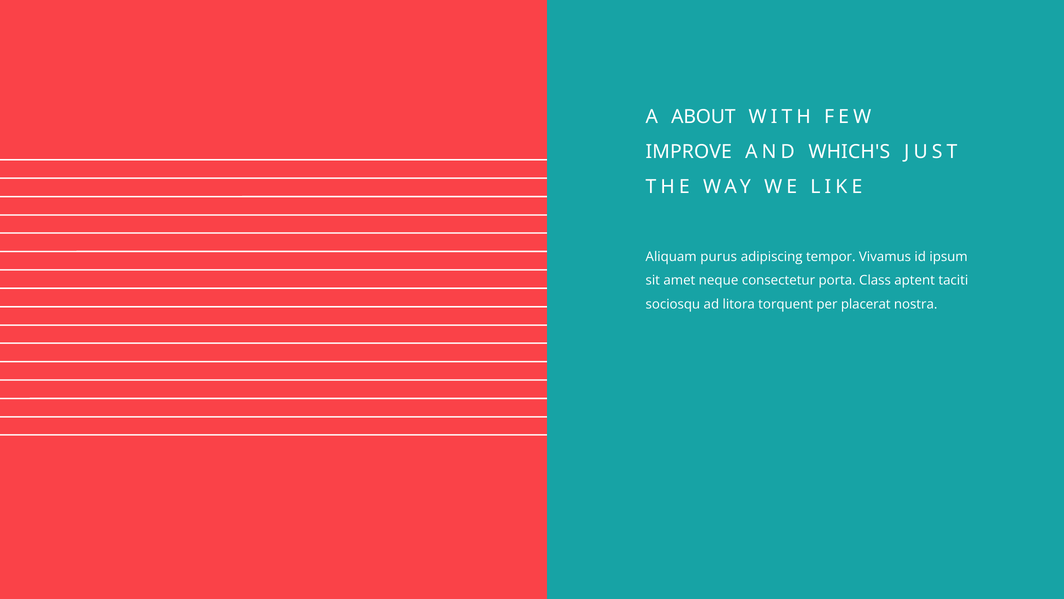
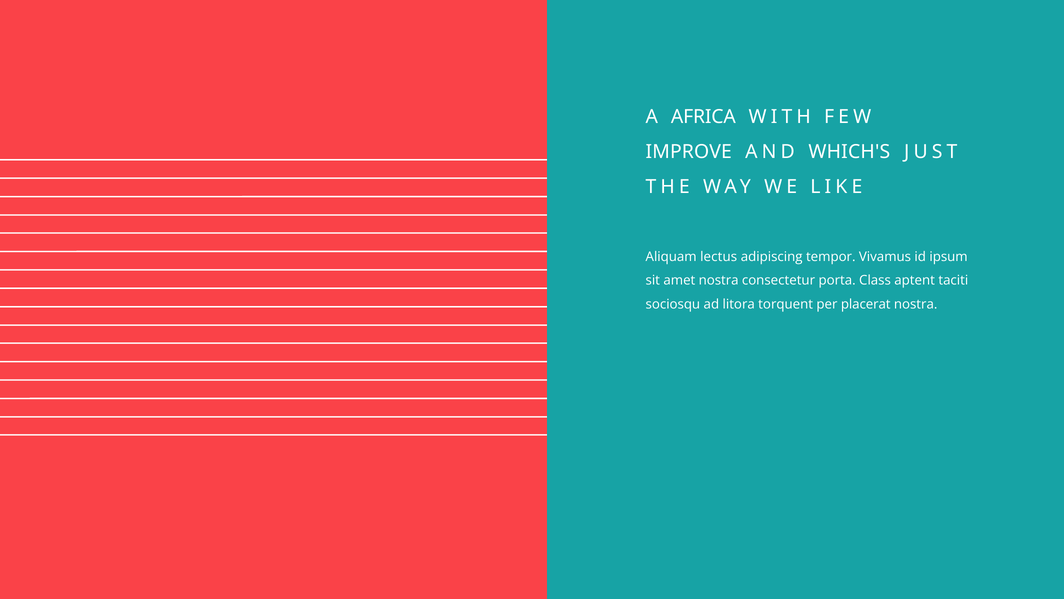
ABOUT: ABOUT -> AFRICA
purus: purus -> lectus
amet neque: neque -> nostra
